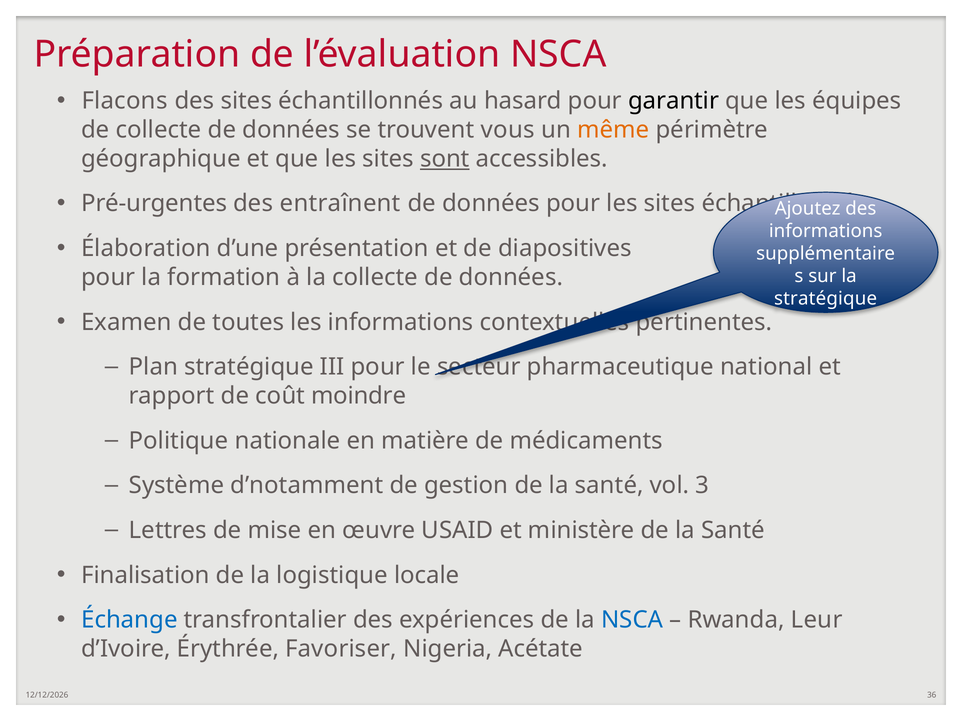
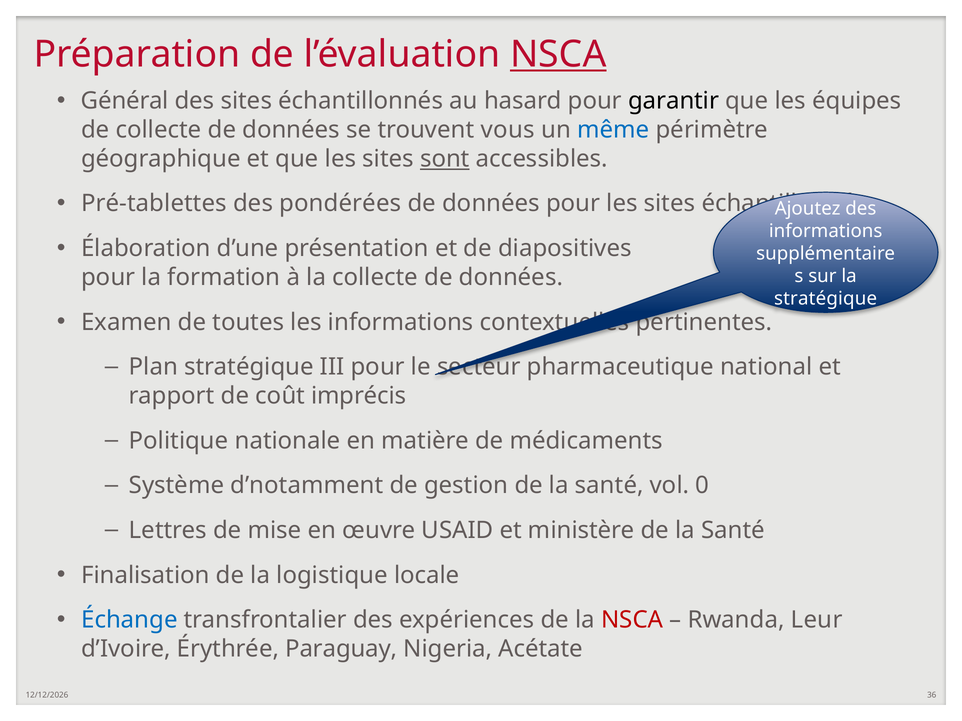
NSCA at (558, 54) underline: none -> present
Flacons: Flacons -> Général
même colour: orange -> blue
Pré-urgentes: Pré-urgentes -> Pré-tablettes
entraînent: entraînent -> pondérées
moindre: moindre -> imprécis
3: 3 -> 0
NSCA at (632, 620) colour: blue -> red
Favoriser: Favoriser -> Paraguay
